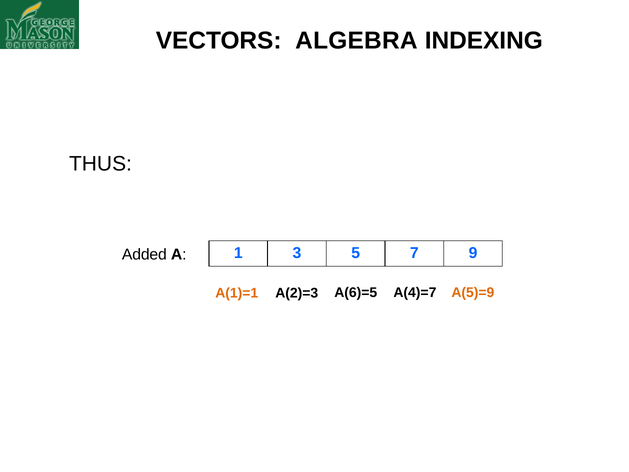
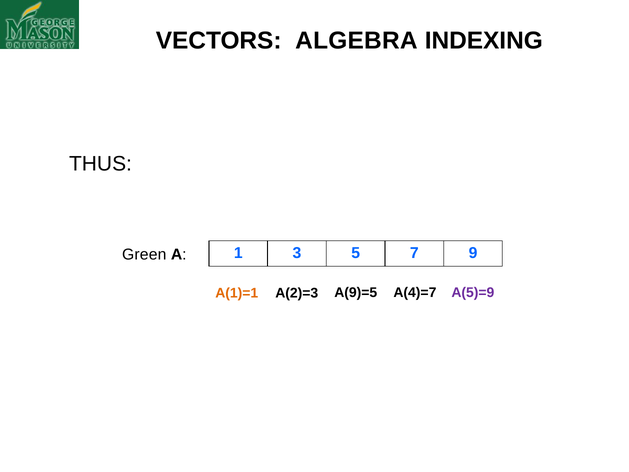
Added: Added -> Green
A(6)=5: A(6)=5 -> A(9)=5
A(5)=9 colour: orange -> purple
